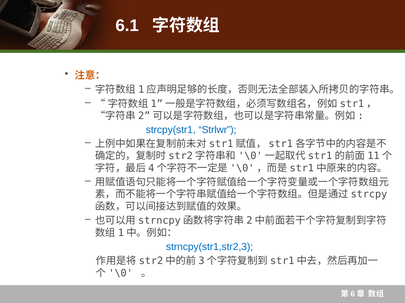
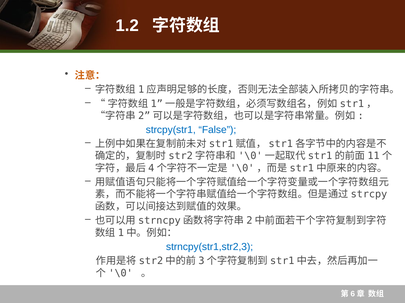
6.1: 6.1 -> 1.2
Strlwr: Strlwr -> False
